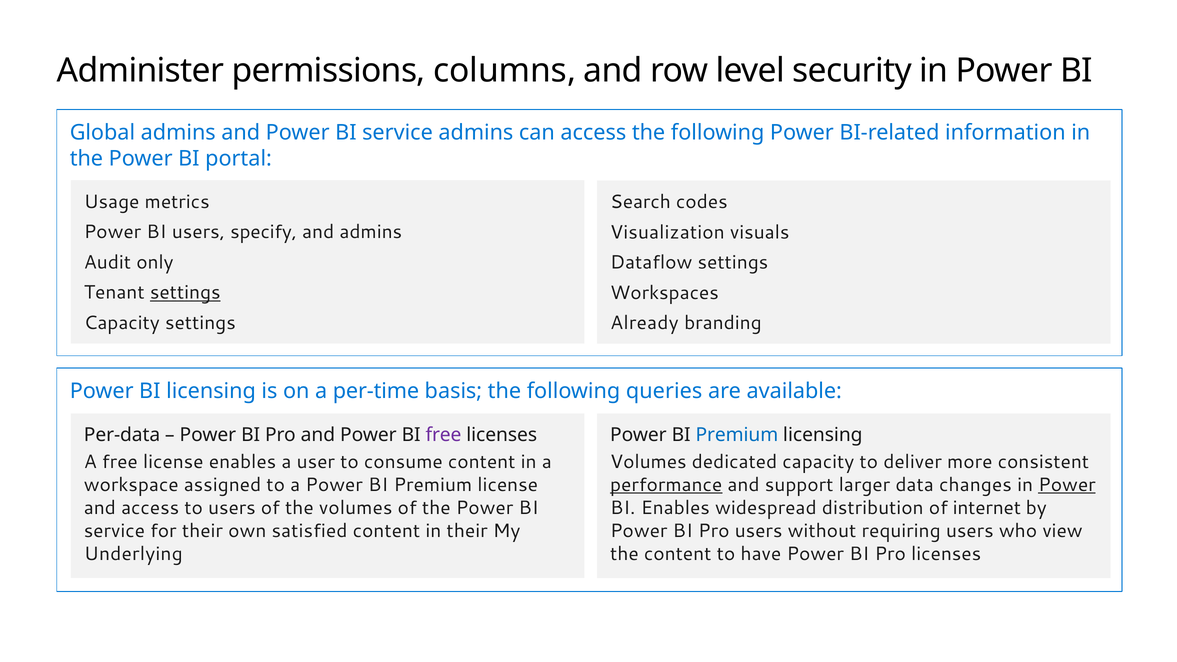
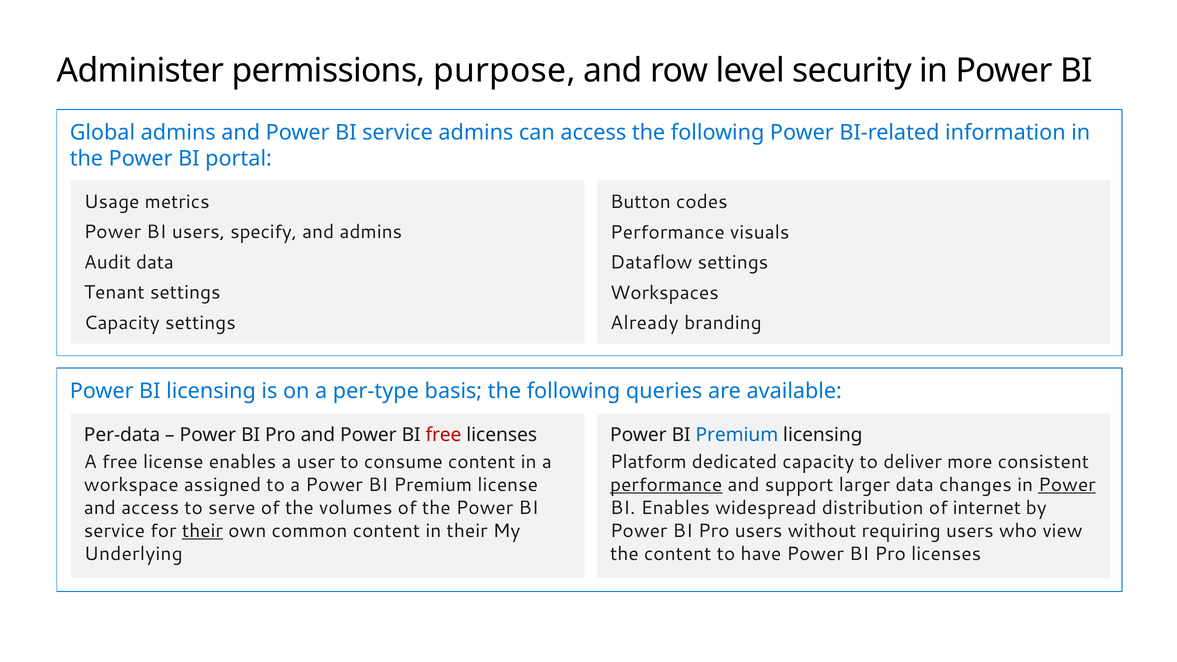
columns: columns -> purpose
Search: Search -> Button
Visualization at (667, 232): Visualization -> Performance
Audit only: only -> data
settings at (185, 293) underline: present -> none
per-time: per-time -> per-type
free at (443, 435) colour: purple -> red
Volumes at (648, 462): Volumes -> Platform
to users: users -> serve
their at (202, 531) underline: none -> present
satisfied: satisfied -> common
